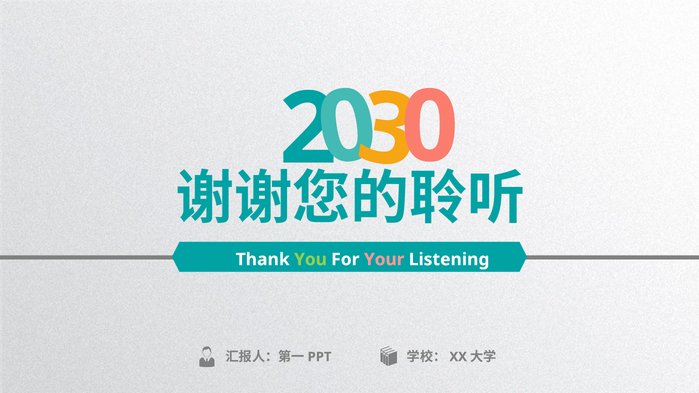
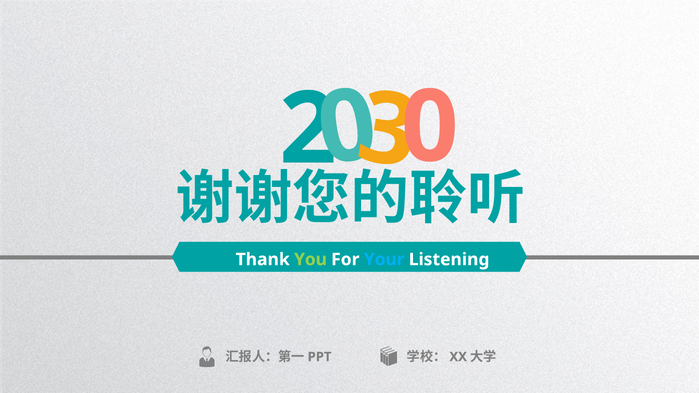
Your colour: pink -> light blue
